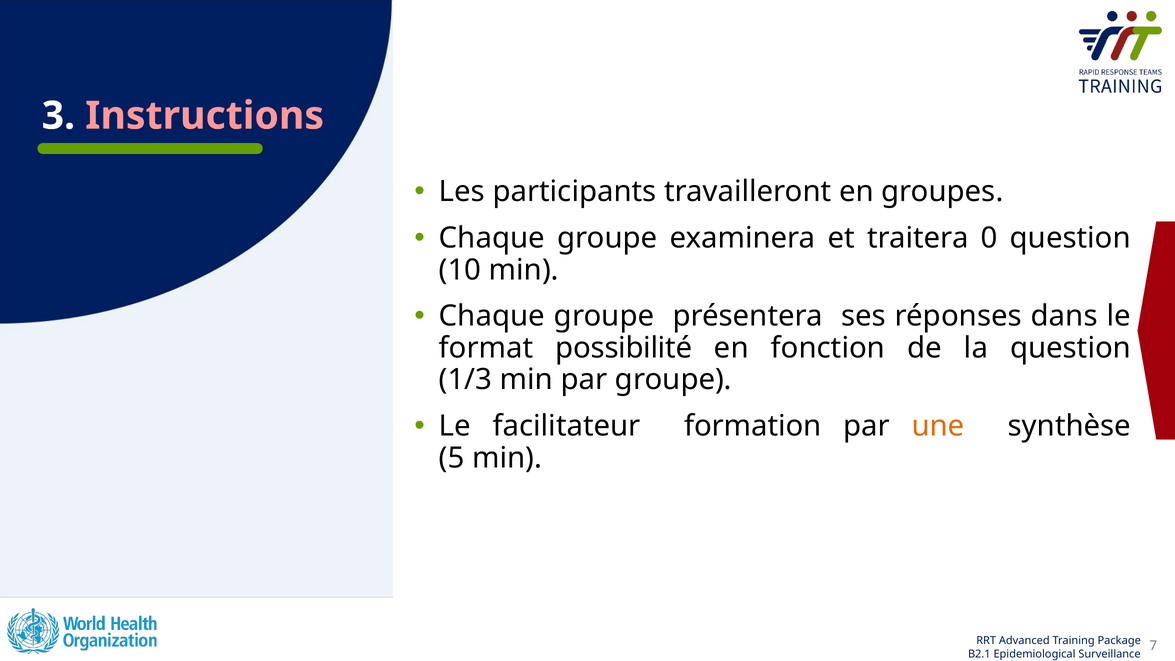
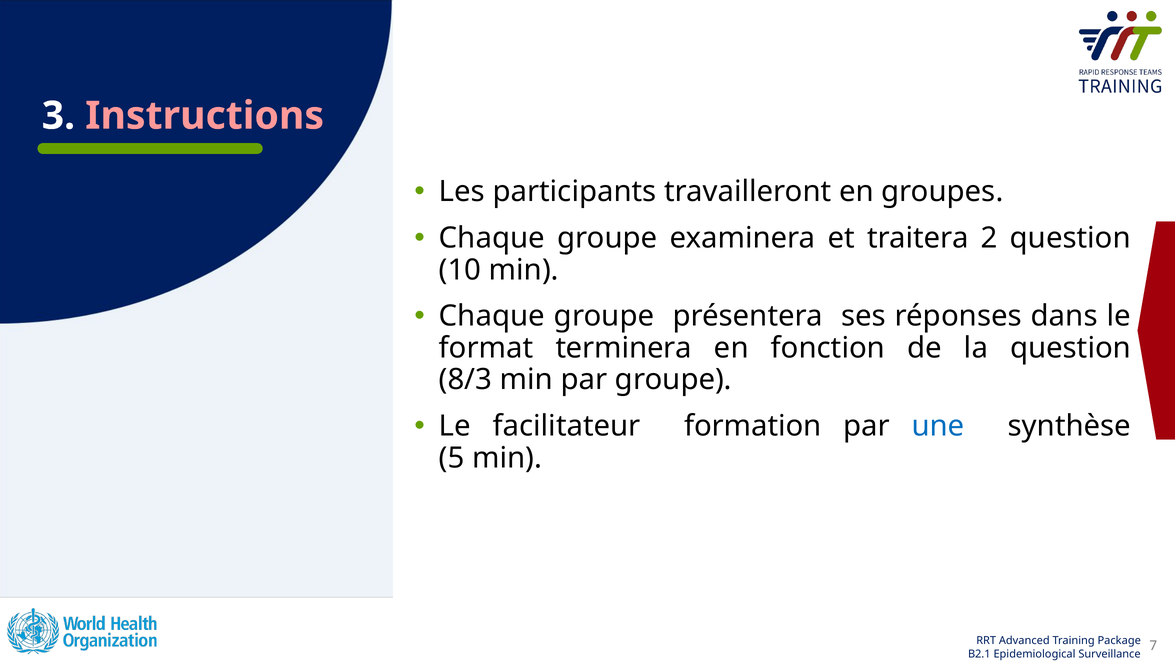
0: 0 -> 2
possibilité: possibilité -> terminera
1/3: 1/3 -> 8/3
une colour: orange -> blue
